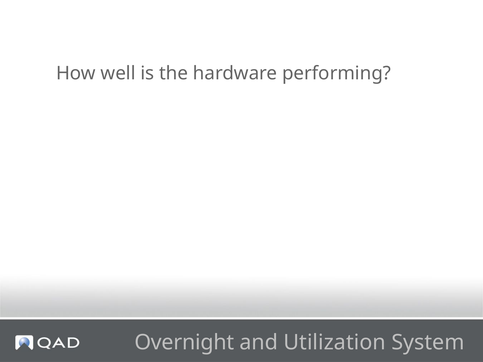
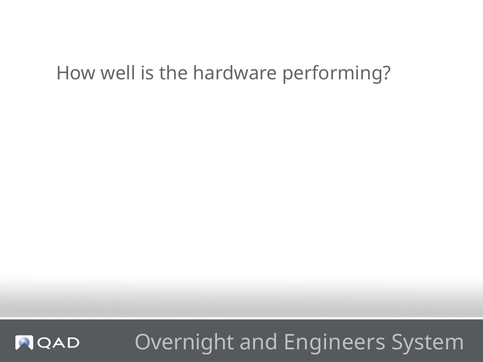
Utilization: Utilization -> Engineers
